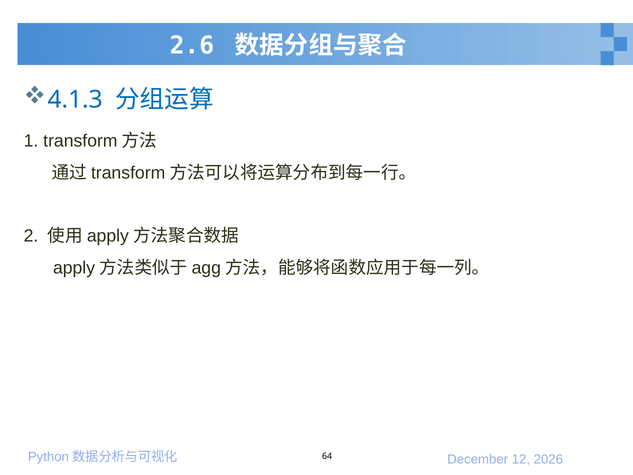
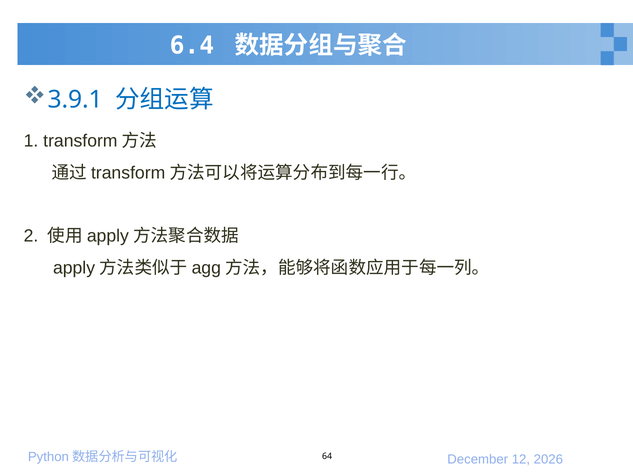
2.6: 2.6 -> 6.4
4.1.3: 4.1.3 -> 3.9.1
